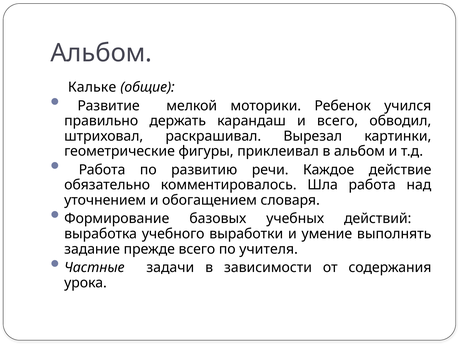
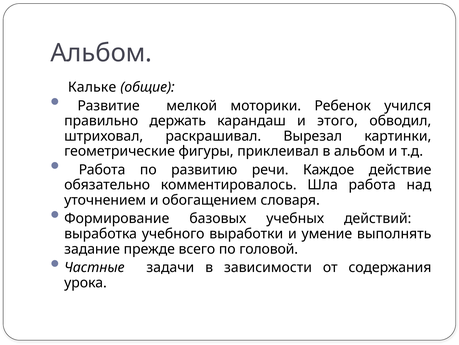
и всего: всего -> этого
учителя: учителя -> головой
